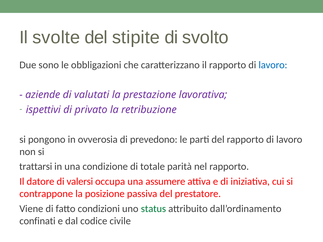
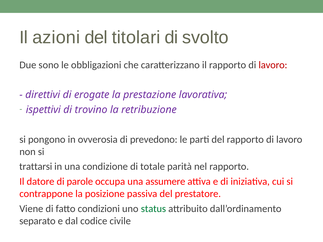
svolte: svolte -> azioni
stipite: stipite -> titolari
lavoro at (273, 65) colour: blue -> red
aziende: aziende -> direttivi
valutati: valutati -> erogate
privato: privato -> trovino
valersi: valersi -> parole
confinati: confinati -> separato
